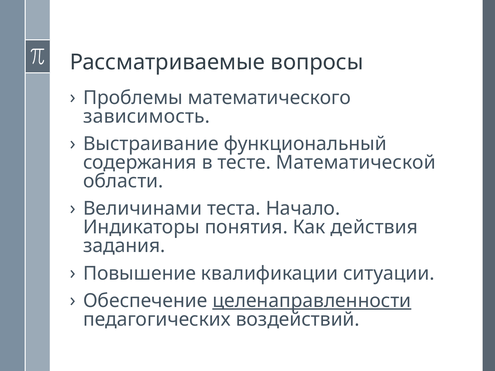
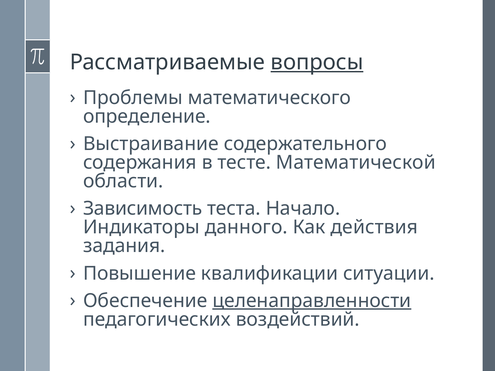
вопросы underline: none -> present
зависимость: зависимость -> определение
функциональный: функциональный -> содержательного
Величинами: Величинами -> Зависимость
понятия: понятия -> данного
